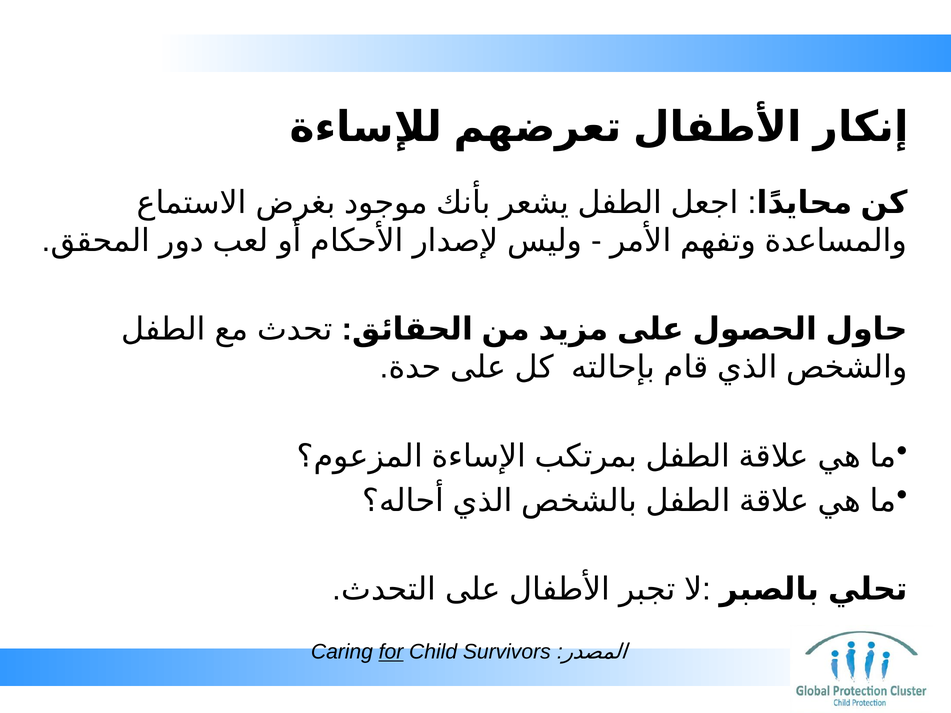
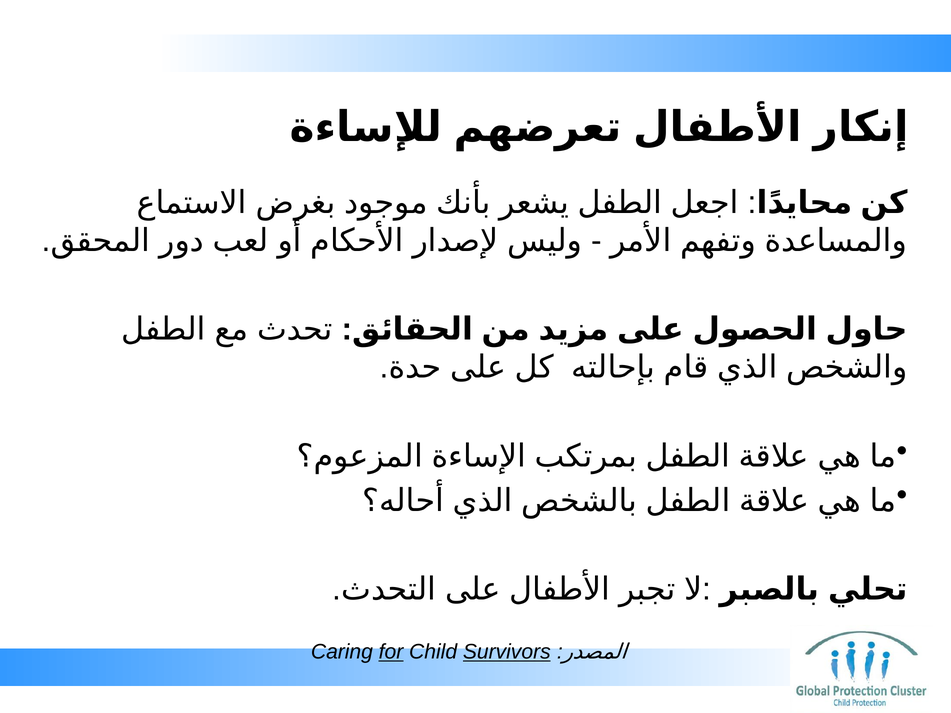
Survivors underline: none -> present
